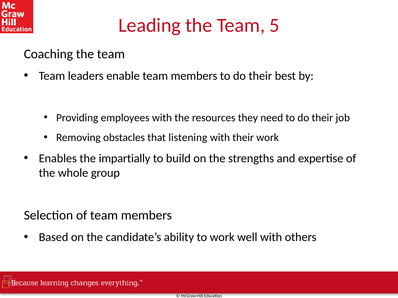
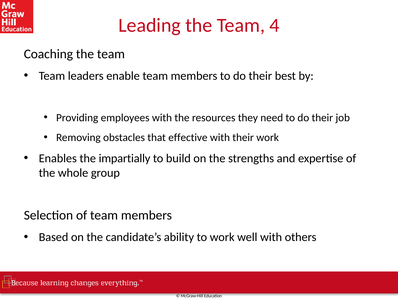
5: 5 -> 4
listening: listening -> effective
